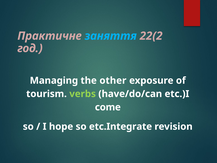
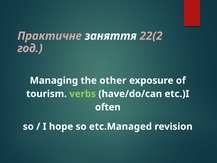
заняття colour: light blue -> white
come: come -> often
etc.Integrate: etc.Integrate -> etc.Managed
